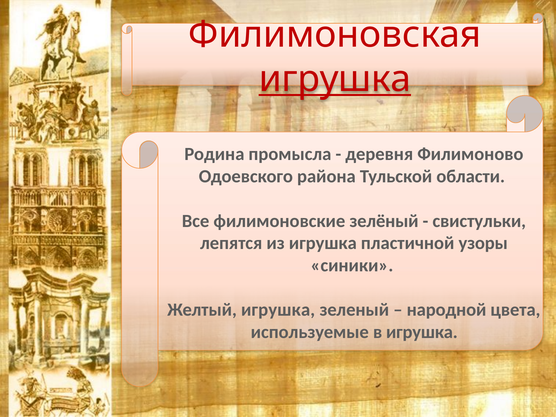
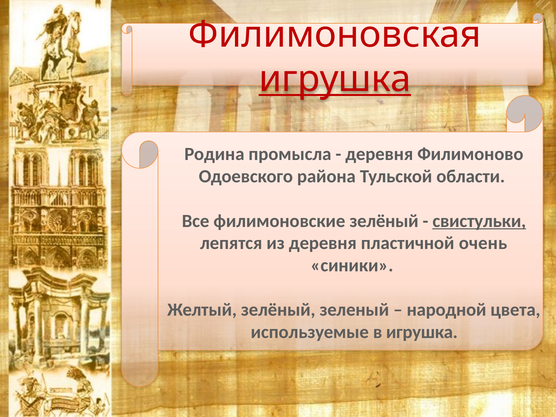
свистульки underline: none -> present
из игрушка: игрушка -> деревня
узоры: узоры -> очень
Желтый игрушка: игрушка -> зелёный
